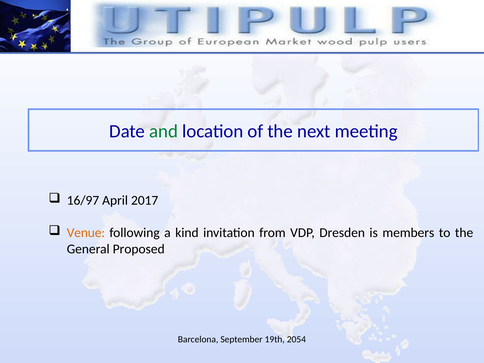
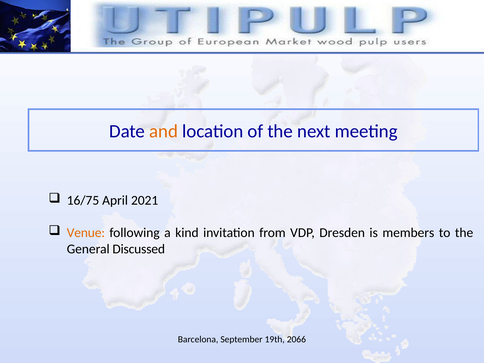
and colour: green -> orange
16/97: 16/97 -> 16/75
2017: 2017 -> 2021
Proposed: Proposed -> Discussed
2054: 2054 -> 2066
